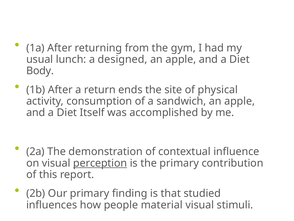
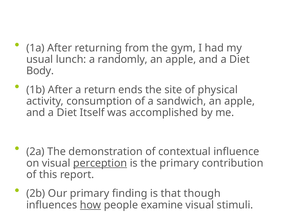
designed: designed -> randomly
studied: studied -> though
how underline: none -> present
material: material -> examine
